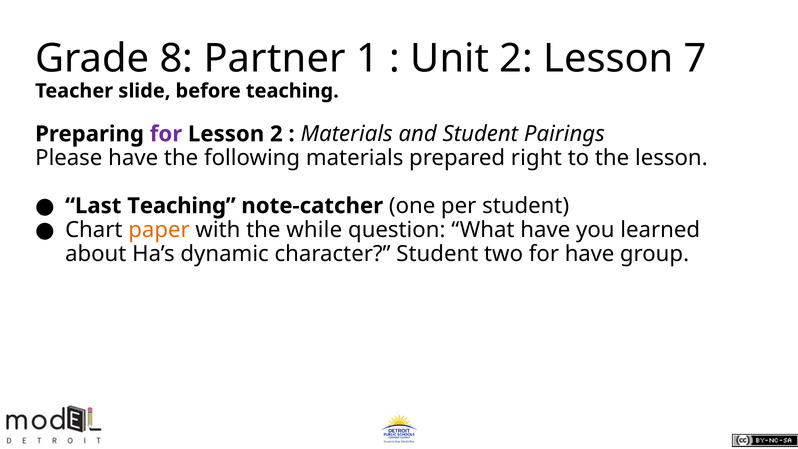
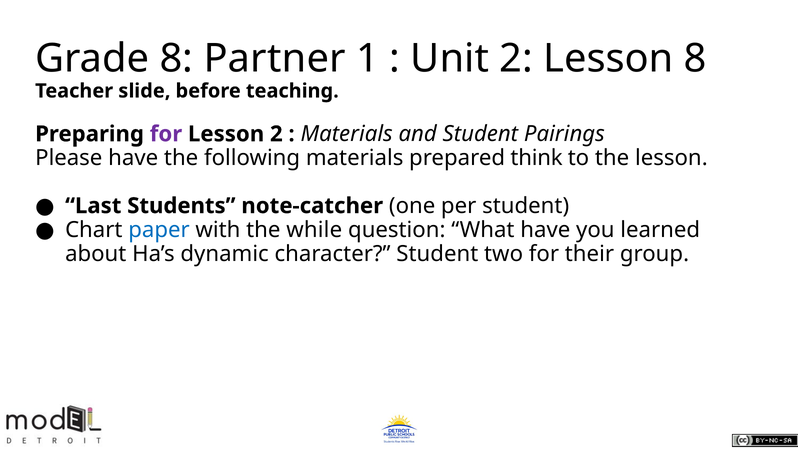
Lesson 7: 7 -> 8
right: right -> think
Last Teaching: Teaching -> Students
paper colour: orange -> blue
for have: have -> their
